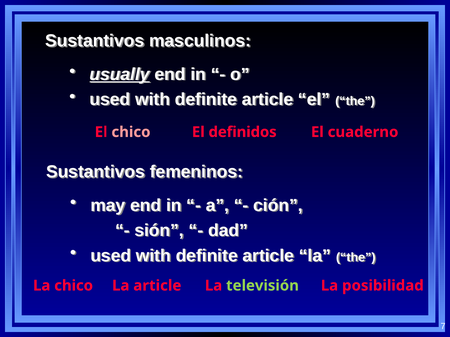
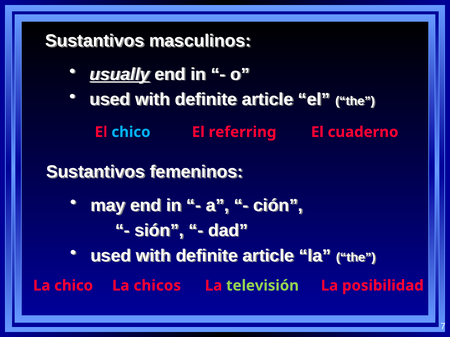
chico at (131, 132) colour: pink -> light blue
definidos: definidos -> referring
La article: article -> chicos
